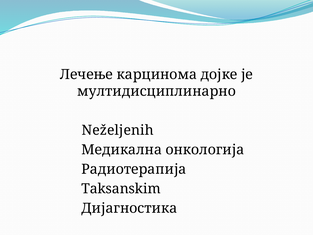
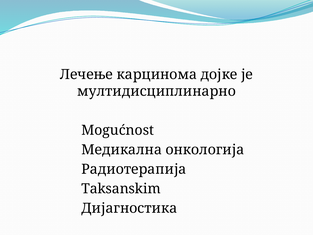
Neželjenih: Neželjenih -> Mogućnost
